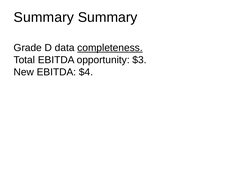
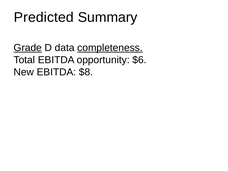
Summary at (44, 17): Summary -> Predicted
Grade underline: none -> present
$3: $3 -> $6
$4: $4 -> $8
